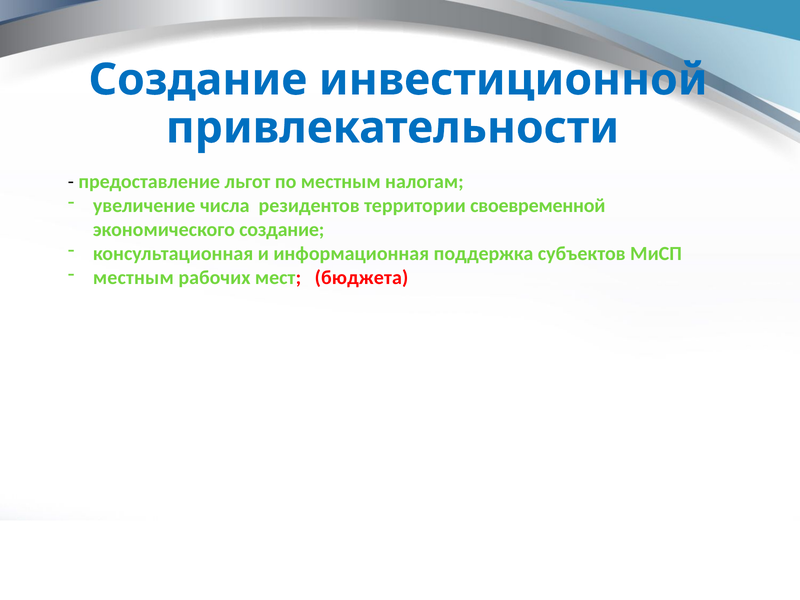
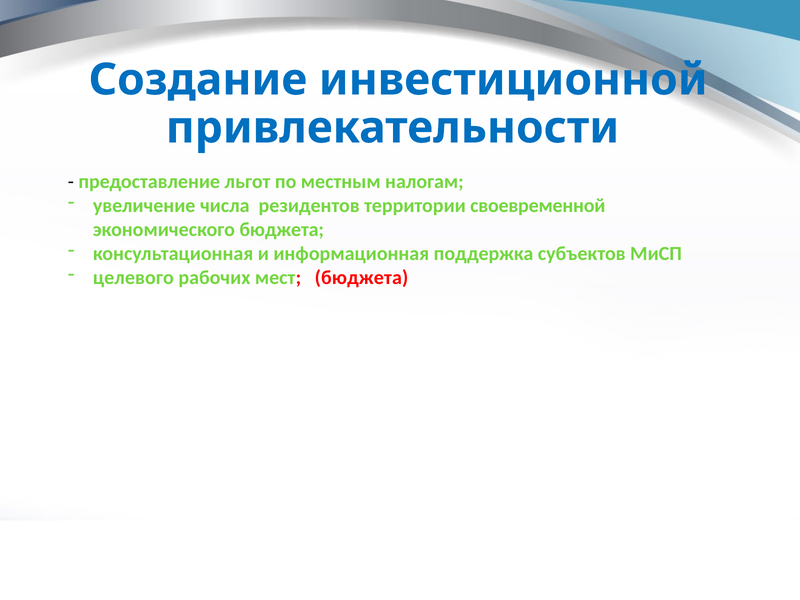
экономического создание: создание -> бюджета
местным at (133, 277): местным -> целевого
